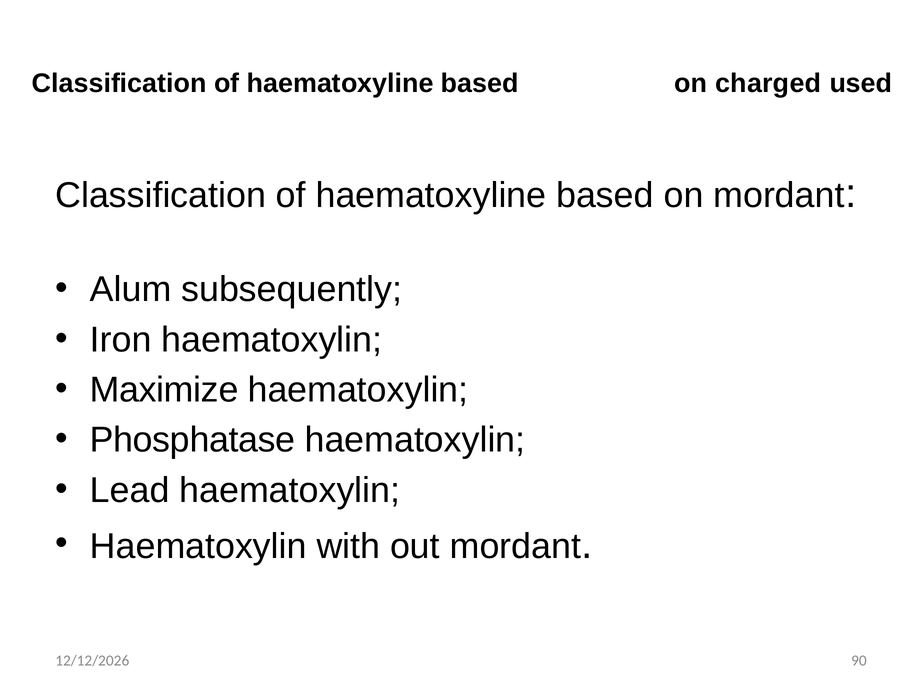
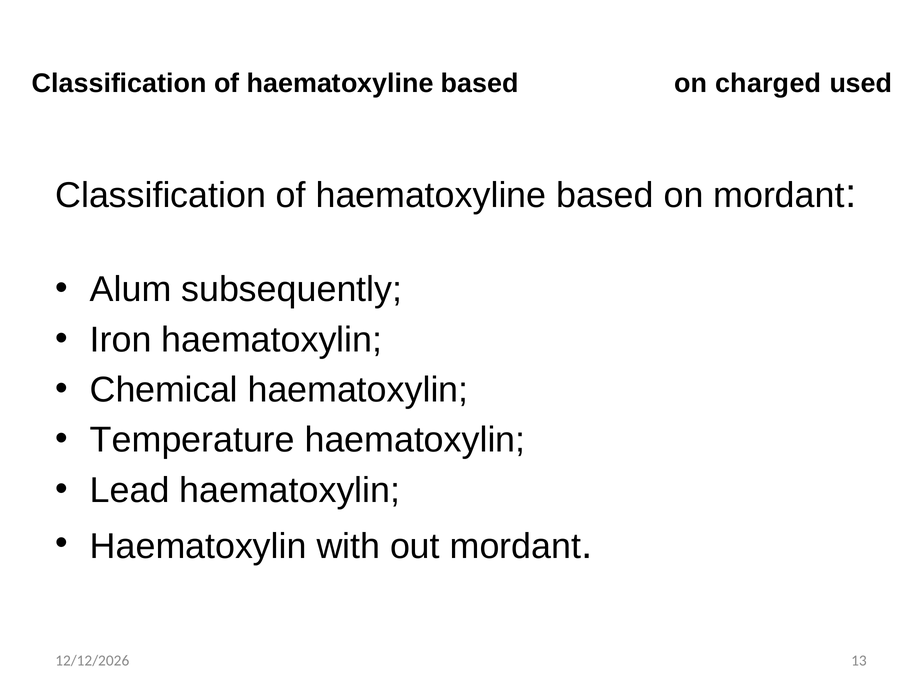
Maximize: Maximize -> Chemical
Phosphatase: Phosphatase -> Temperature
90: 90 -> 13
